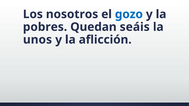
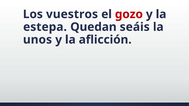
nosotros: nosotros -> vuestros
gozo colour: blue -> red
pobres: pobres -> estepa
